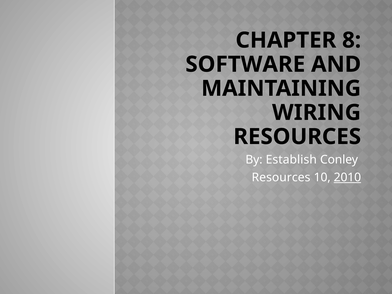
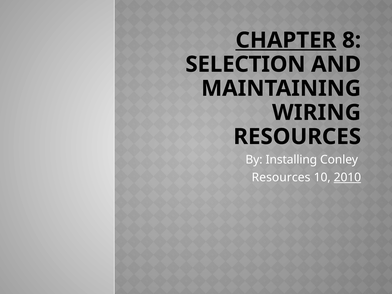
CHAPTER underline: none -> present
SOFTWARE: SOFTWARE -> SELECTION
Establish: Establish -> Installing
